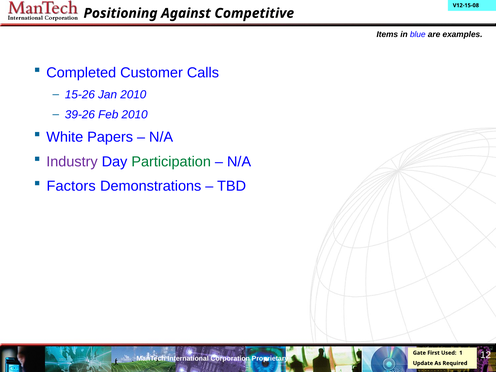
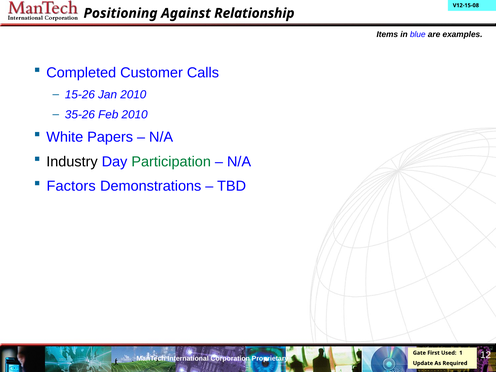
Competitive: Competitive -> Relationship
39-26: 39-26 -> 35-26
Industry colour: purple -> black
